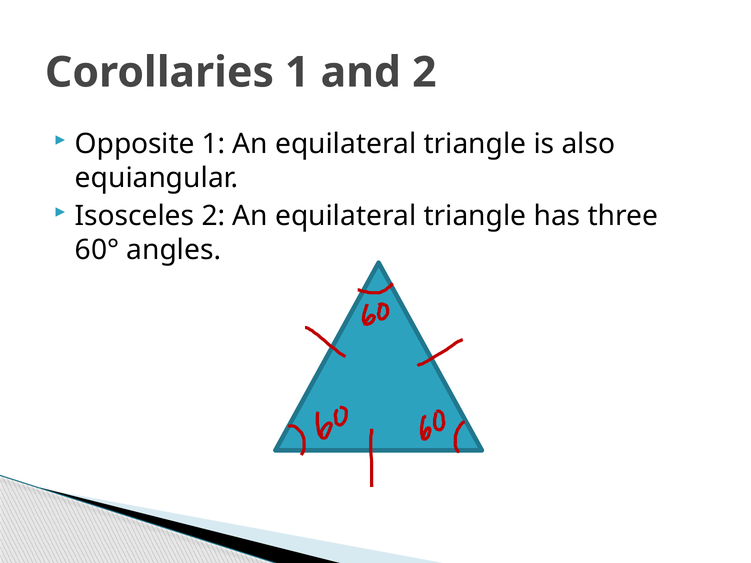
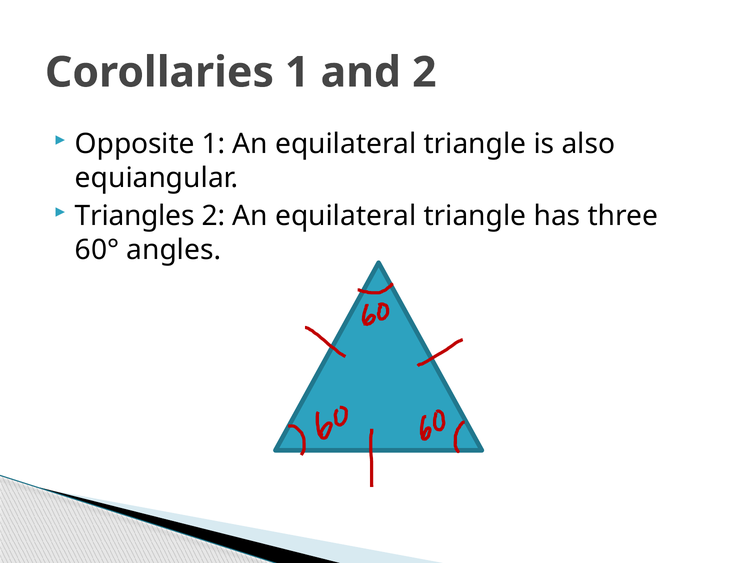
Isosceles: Isosceles -> Triangles
